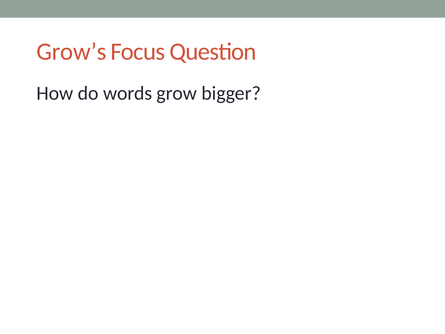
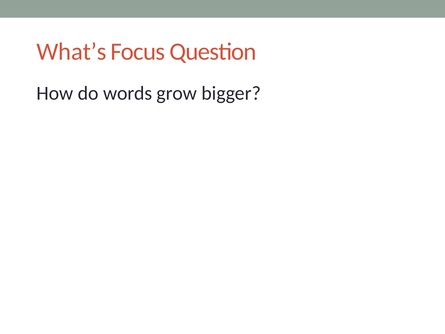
Grow’s: Grow’s -> What’s
